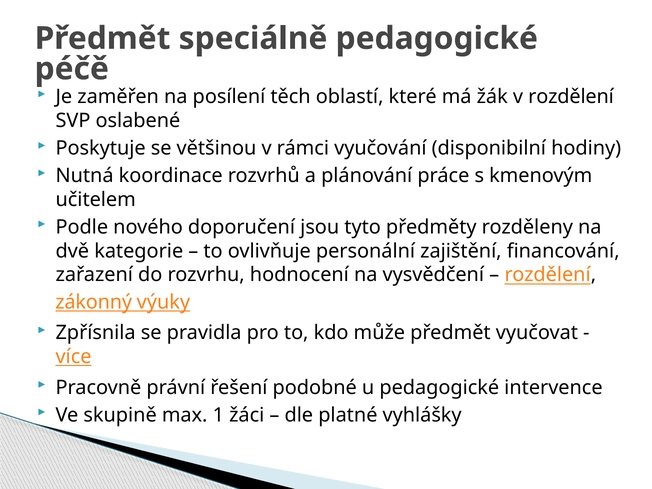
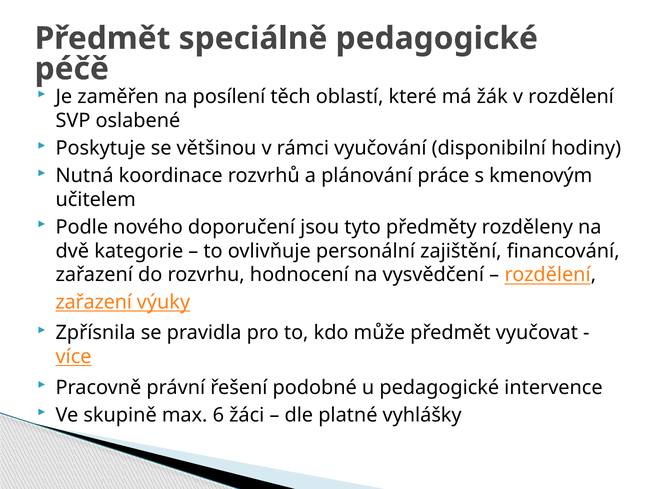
zákonný at (94, 302): zákonný -> zařazení
1: 1 -> 6
